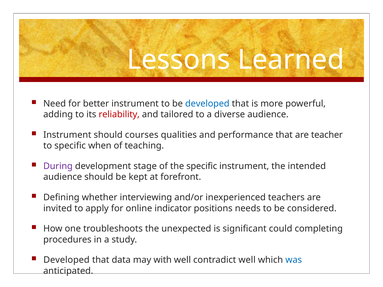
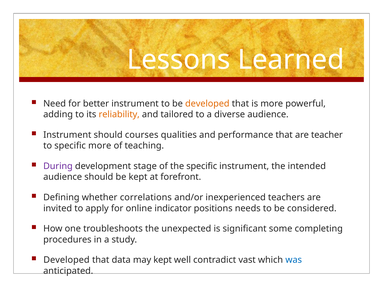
developed at (207, 104) colour: blue -> orange
reliability colour: red -> orange
specific when: when -> more
interviewing: interviewing -> correlations
could: could -> some
may with: with -> kept
contradict well: well -> vast
